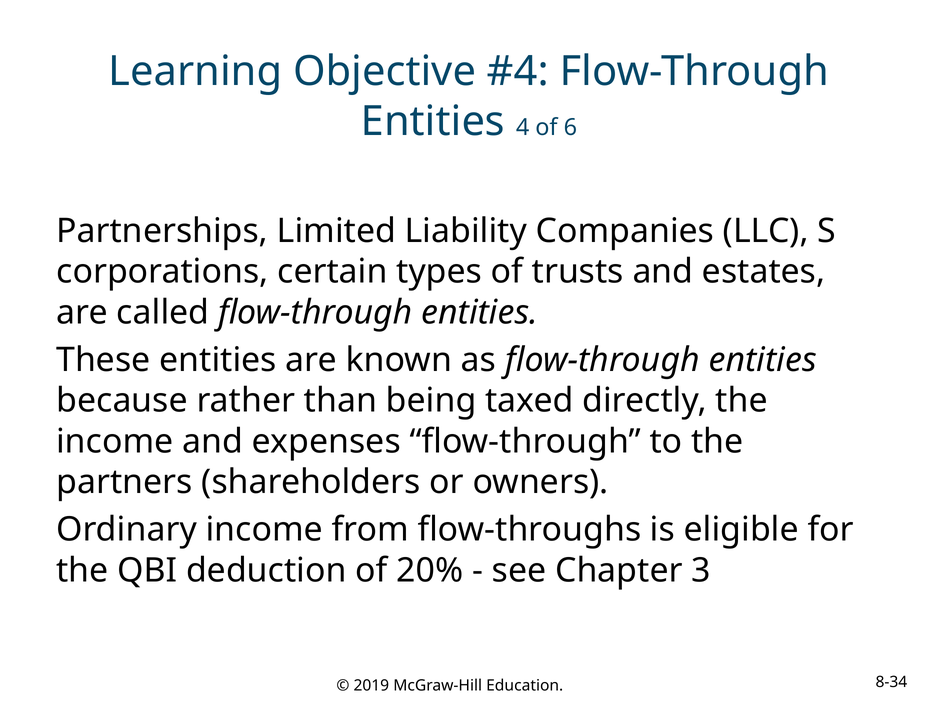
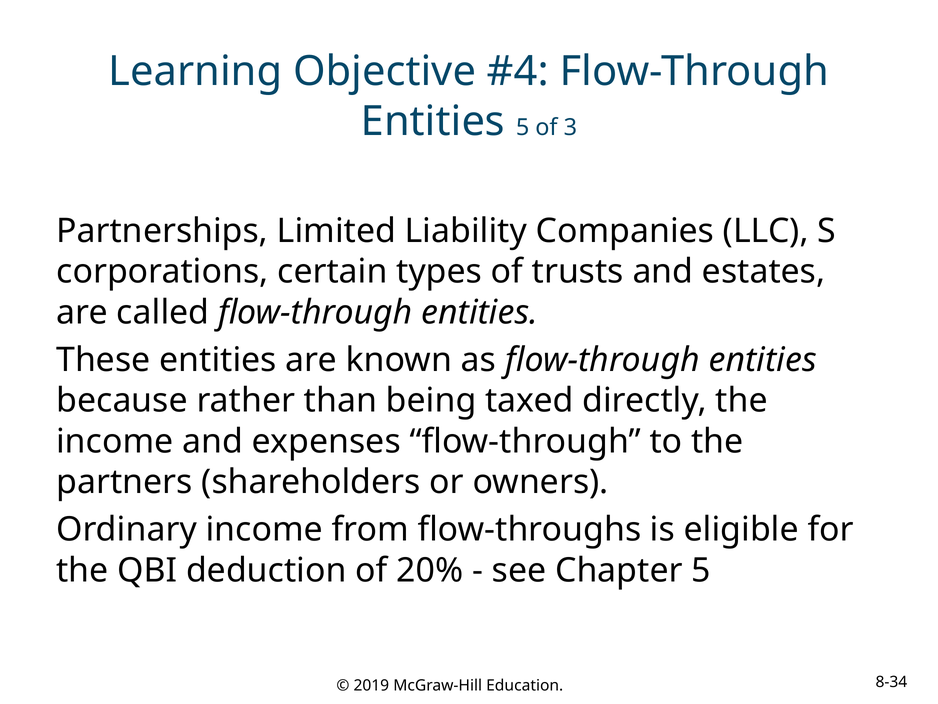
Entities 4: 4 -> 5
6: 6 -> 3
Chapter 3: 3 -> 5
